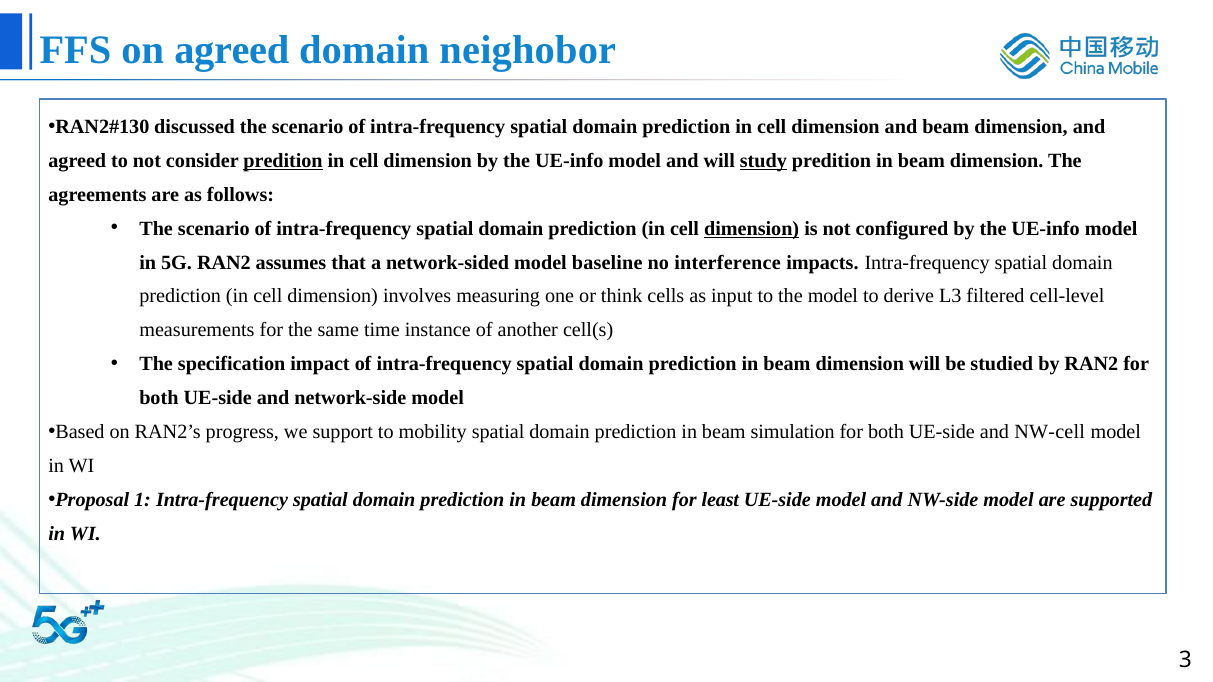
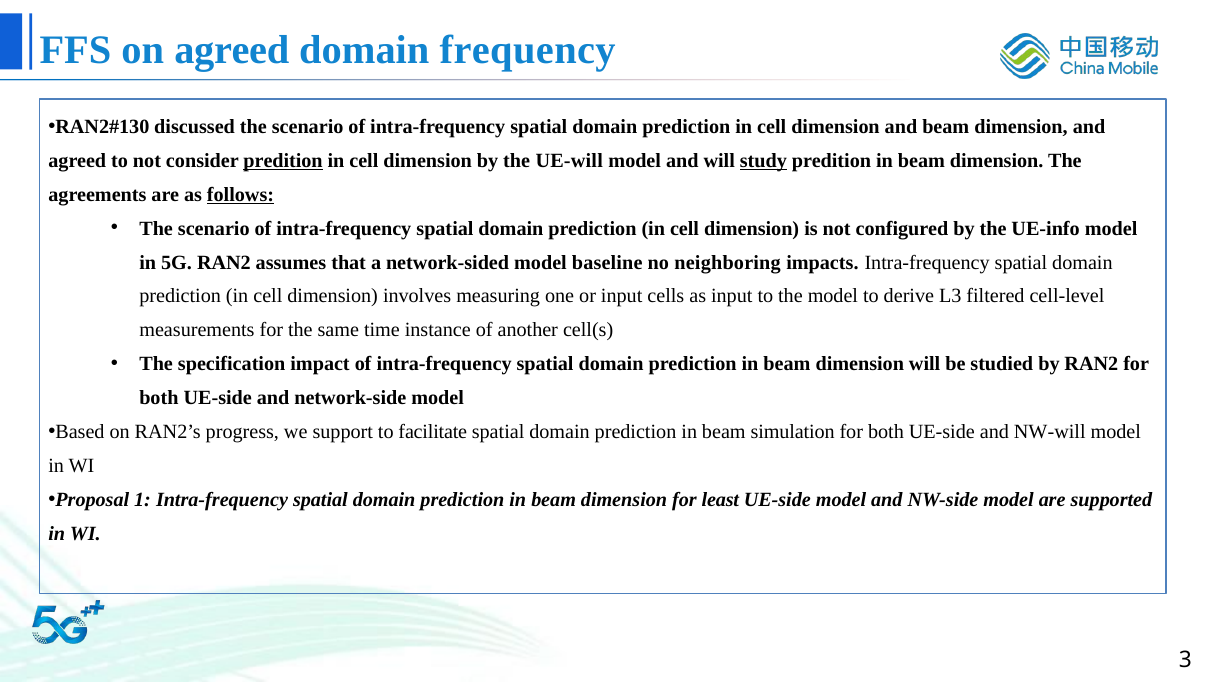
neighobor: neighobor -> frequency
dimension by the UE-info: UE-info -> UE-will
follows underline: none -> present
dimension at (752, 229) underline: present -> none
interference: interference -> neighboring
or think: think -> input
mobility: mobility -> facilitate
NW-cell: NW-cell -> NW-will
